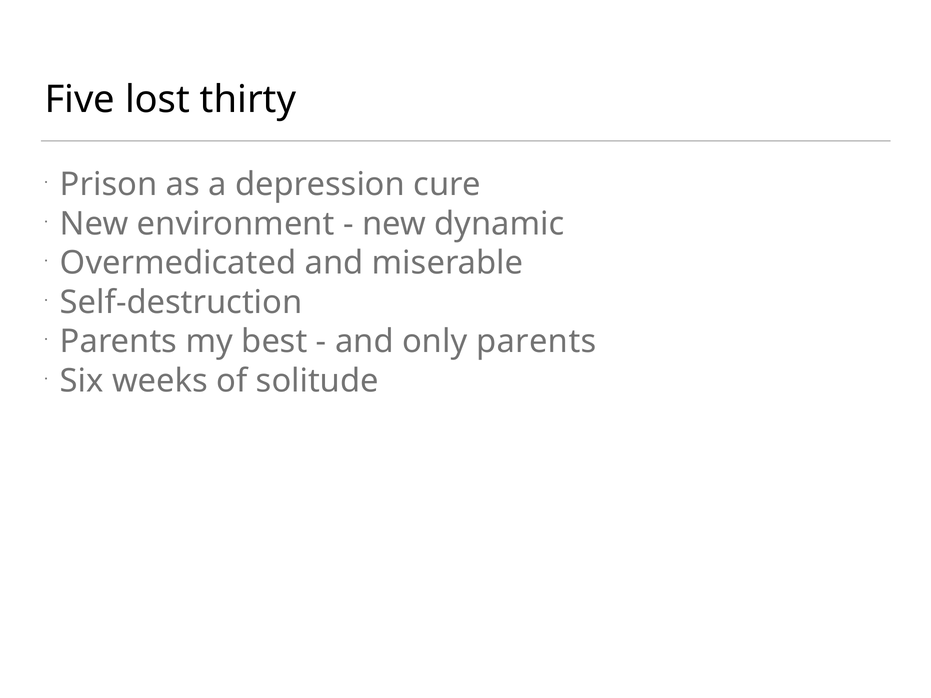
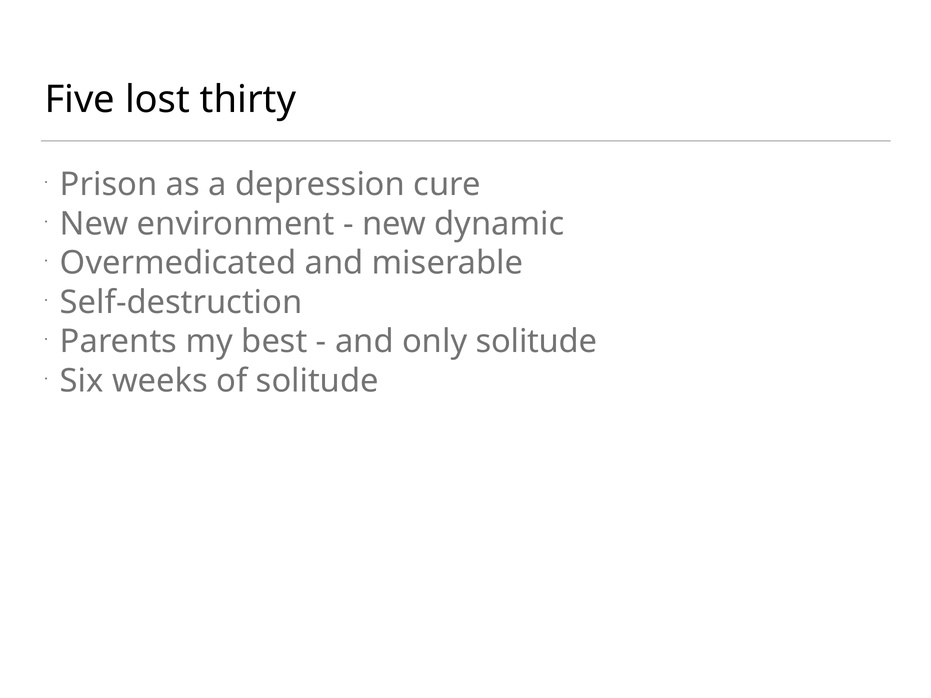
only parents: parents -> solitude
